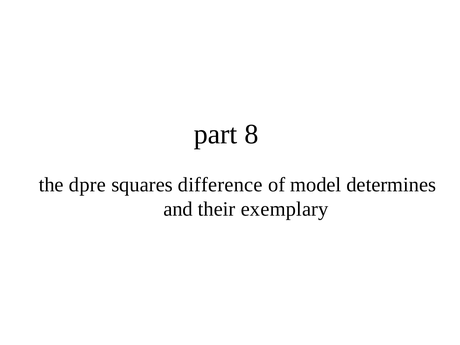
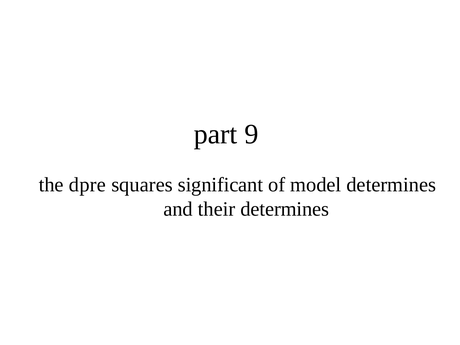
8: 8 -> 9
difference: difference -> significant
their exemplary: exemplary -> determines
